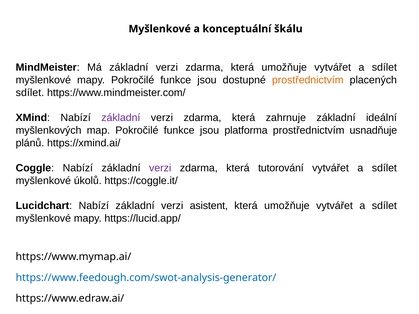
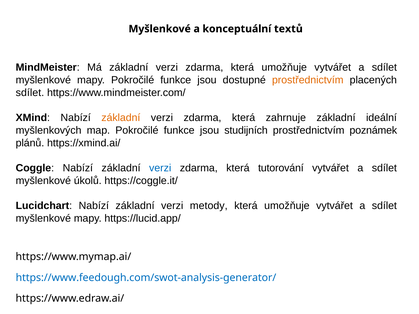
škálu: škálu -> textů
základní at (121, 118) colour: purple -> orange
platforma: platforma -> studijních
usnadňuje: usnadňuje -> poznámek
verzi at (160, 168) colour: purple -> blue
asistent: asistent -> metody
